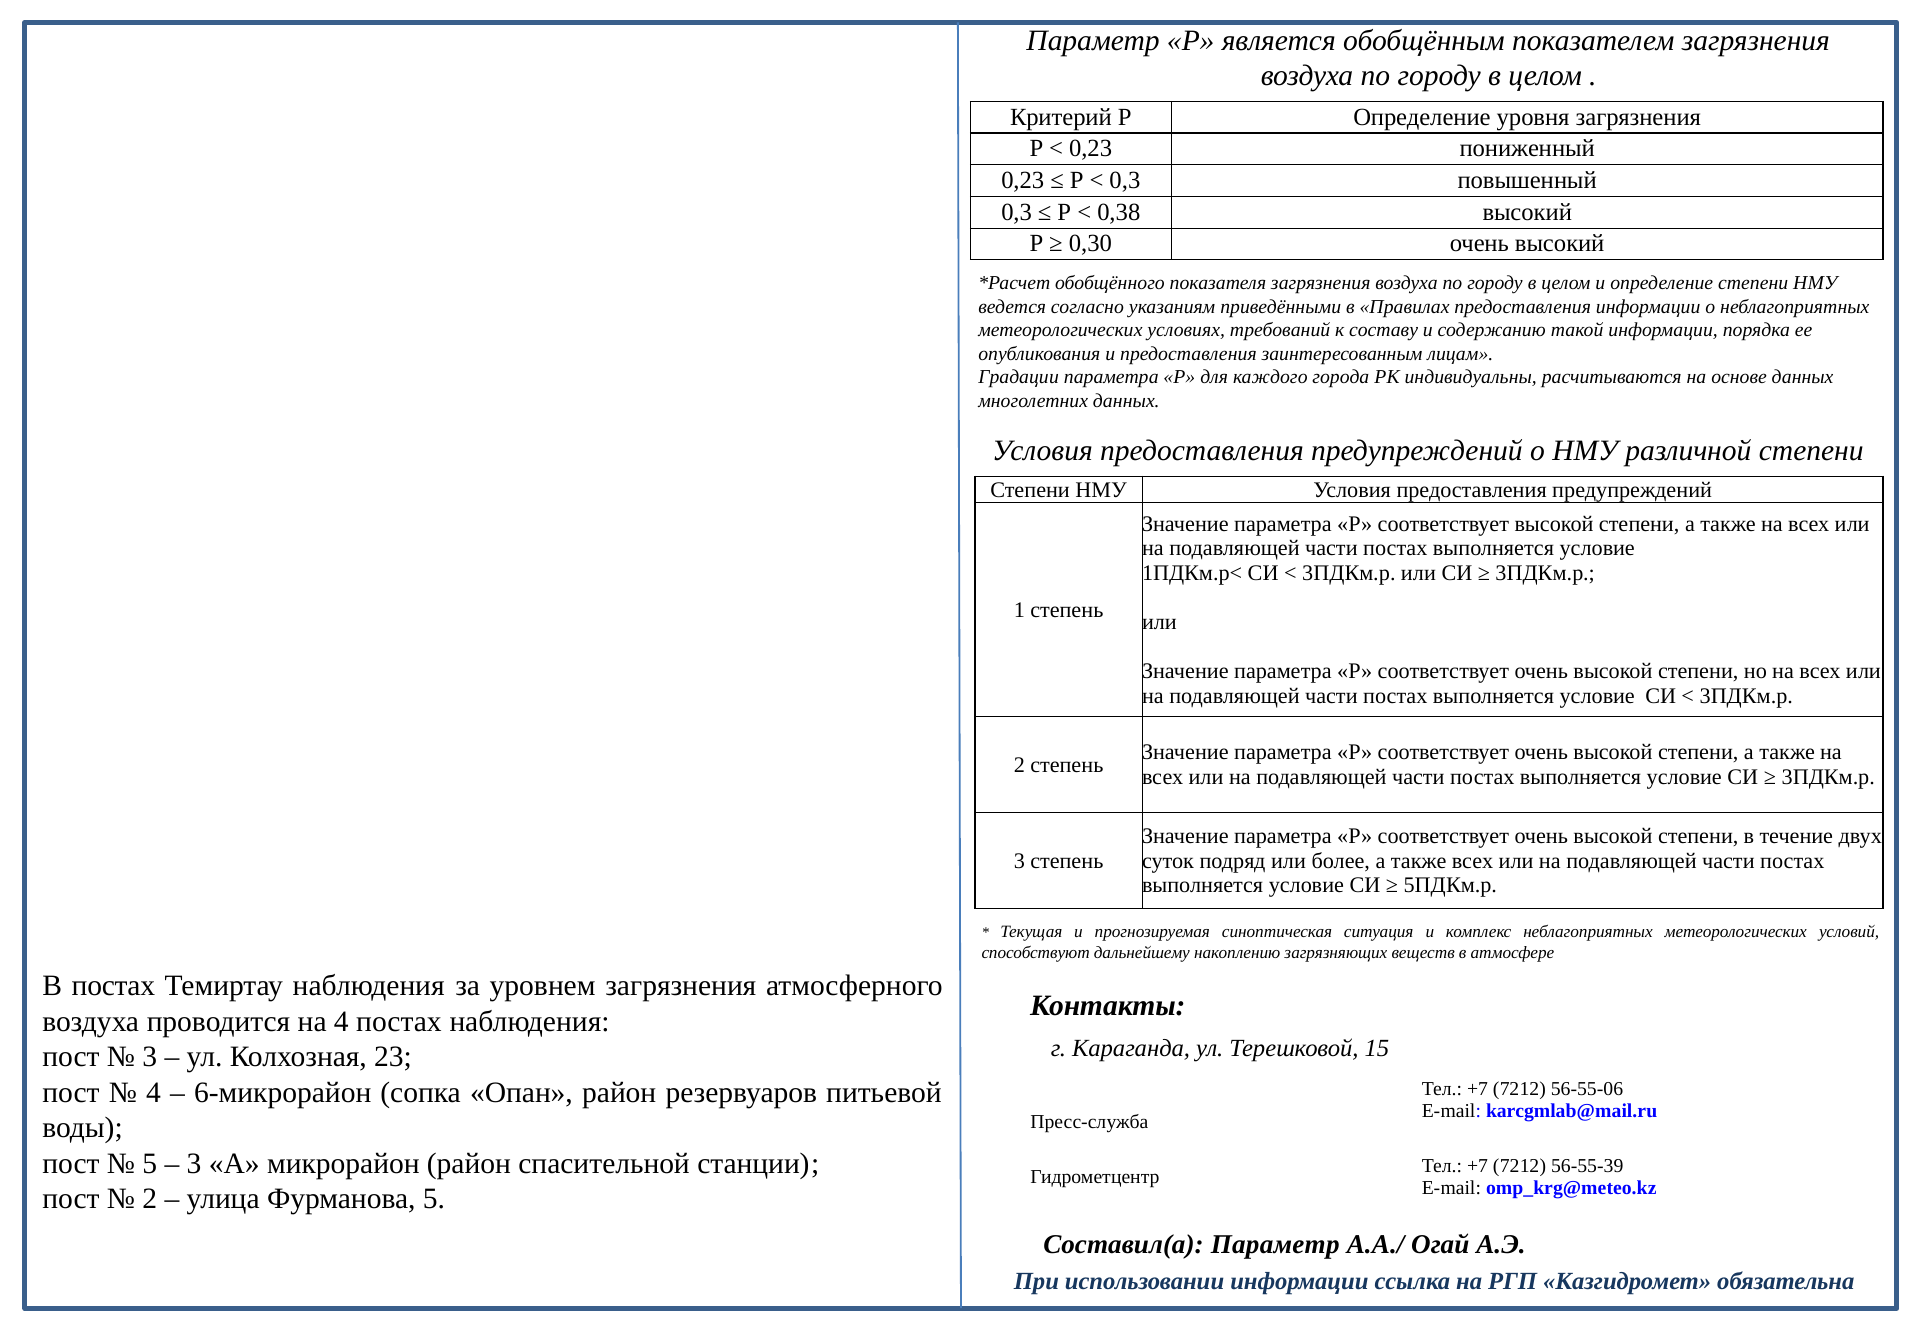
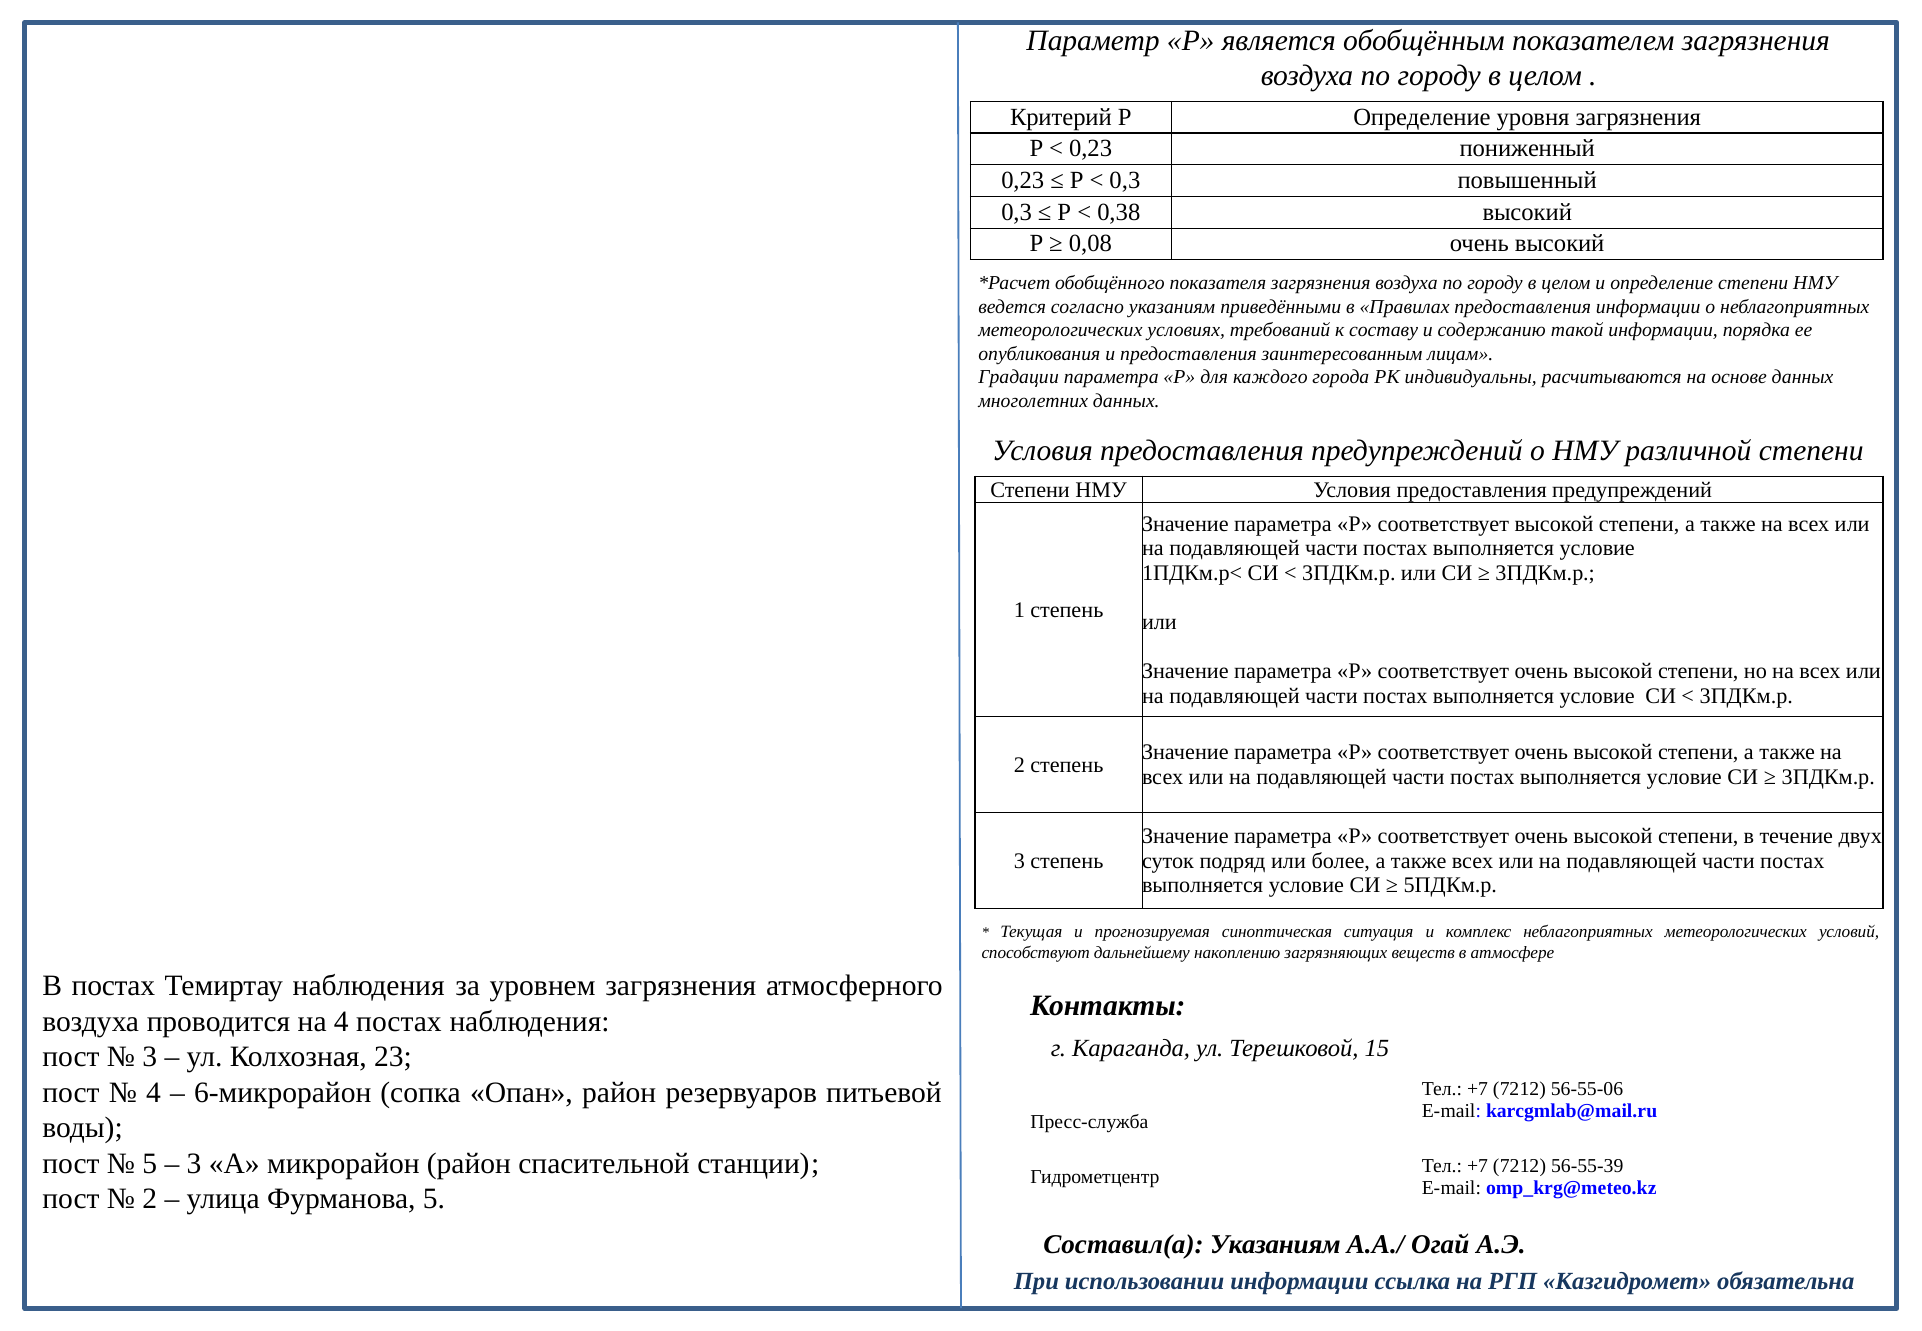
0,30: 0,30 -> 0,08
Составил(а Параметр: Параметр -> Указаниям
